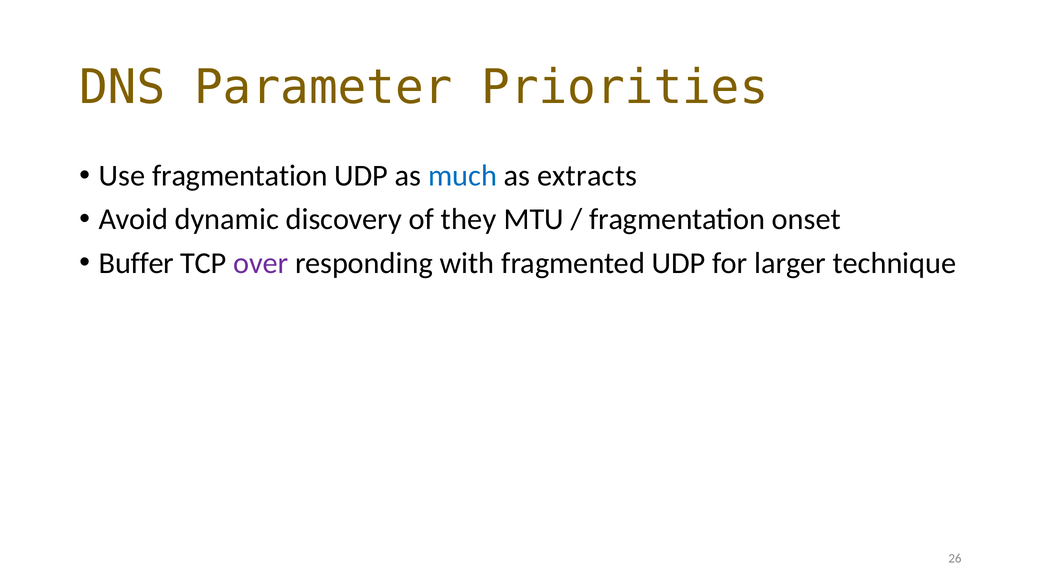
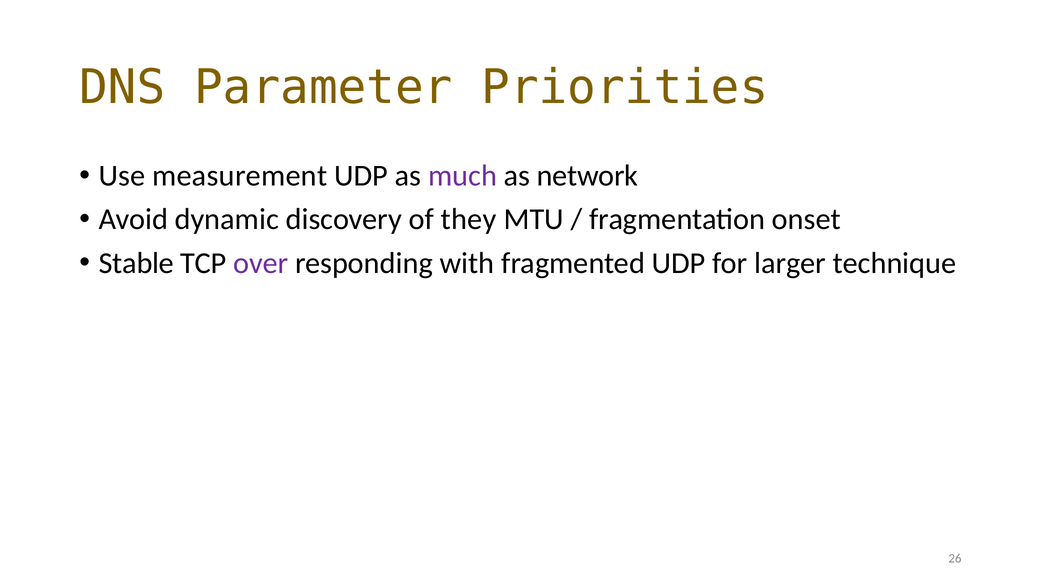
Use fragmentation: fragmentation -> measurement
much colour: blue -> purple
extracts: extracts -> network
Buffer: Buffer -> Stable
